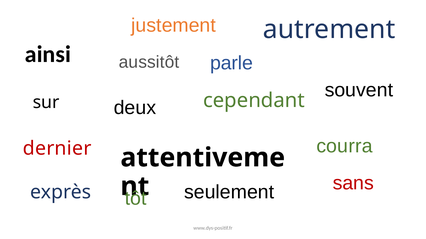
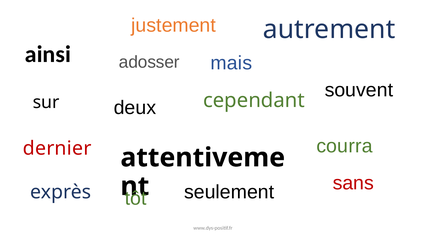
aussitôt: aussitôt -> adosser
parle: parle -> mais
